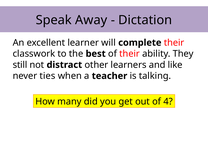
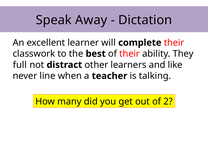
still: still -> full
ties: ties -> line
4: 4 -> 2
